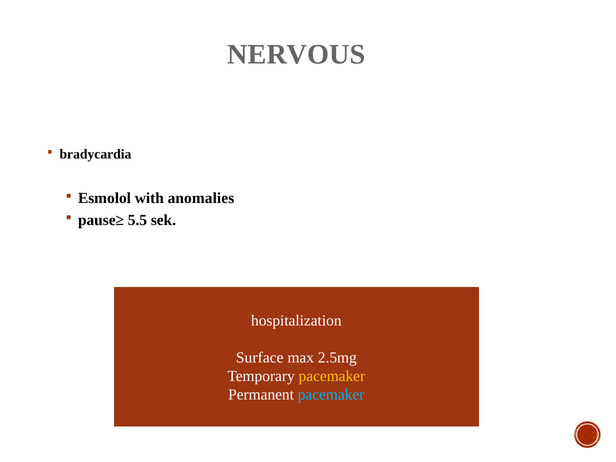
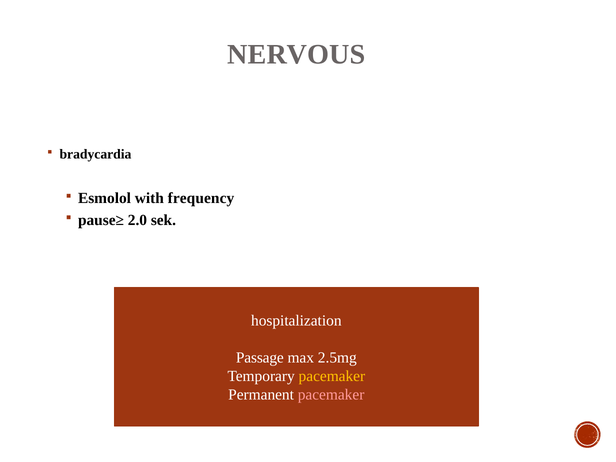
anomalies: anomalies -> frequency
5.5: 5.5 -> 2.0
Surface: Surface -> Passage
pacemaker at (331, 395) colour: light blue -> pink
